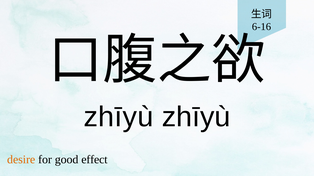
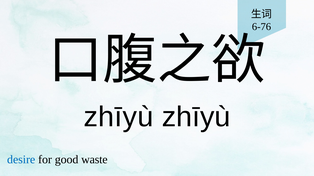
6-16: 6-16 -> 6-76
desire colour: orange -> blue
effect: effect -> waste
